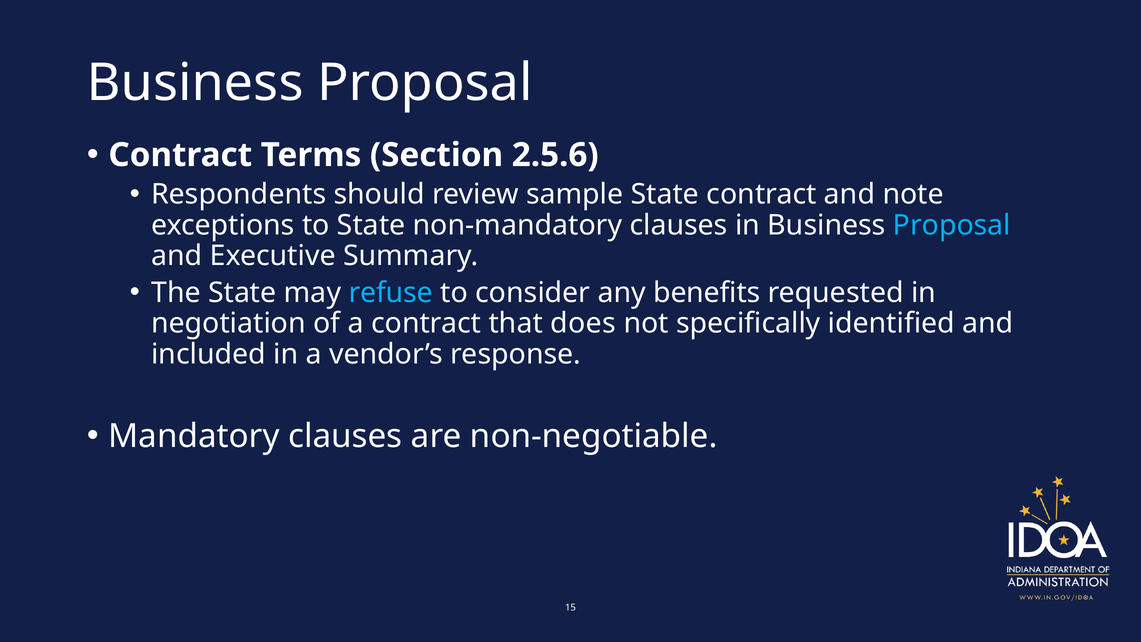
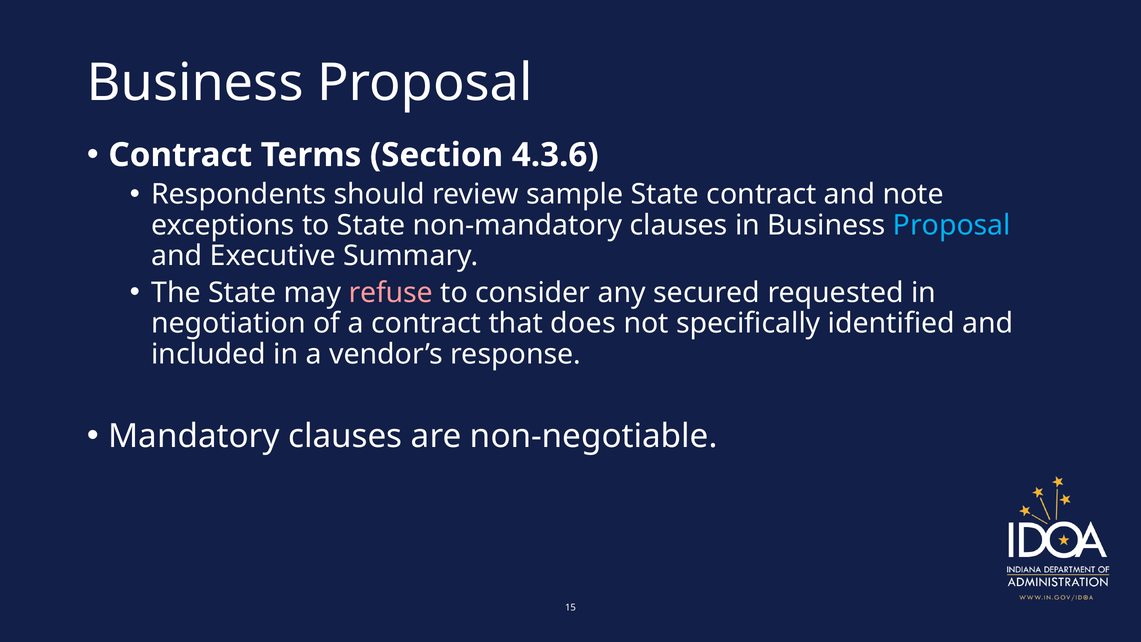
2.5.6: 2.5.6 -> 4.3.6
refuse colour: light blue -> pink
benefits: benefits -> secured
